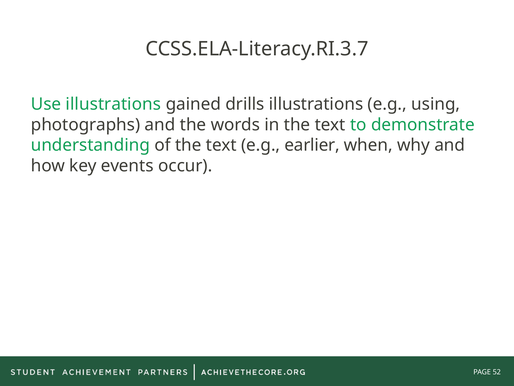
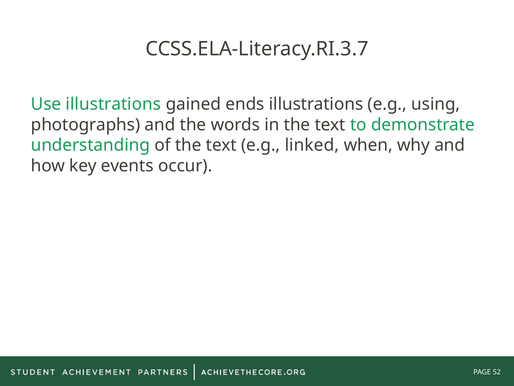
drills: drills -> ends
earlier: earlier -> linked
